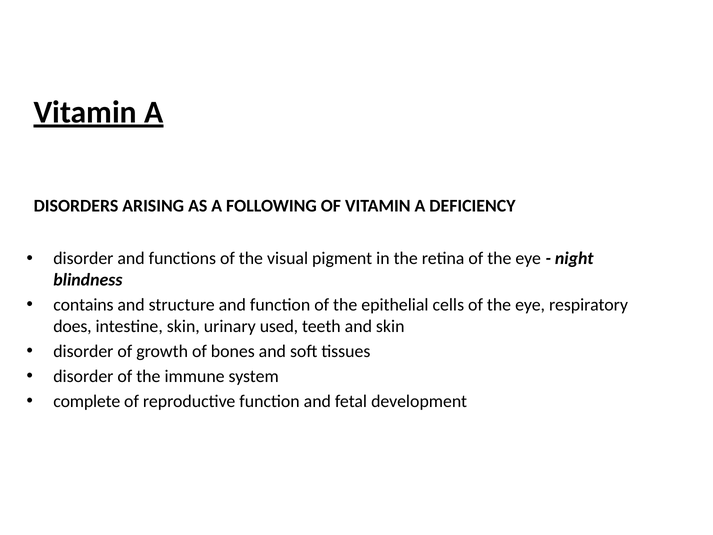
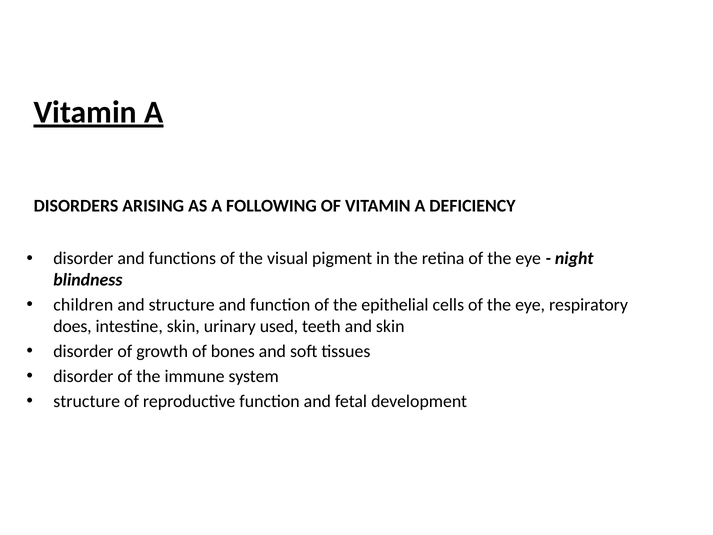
contains: contains -> children
complete at (87, 401): complete -> structure
